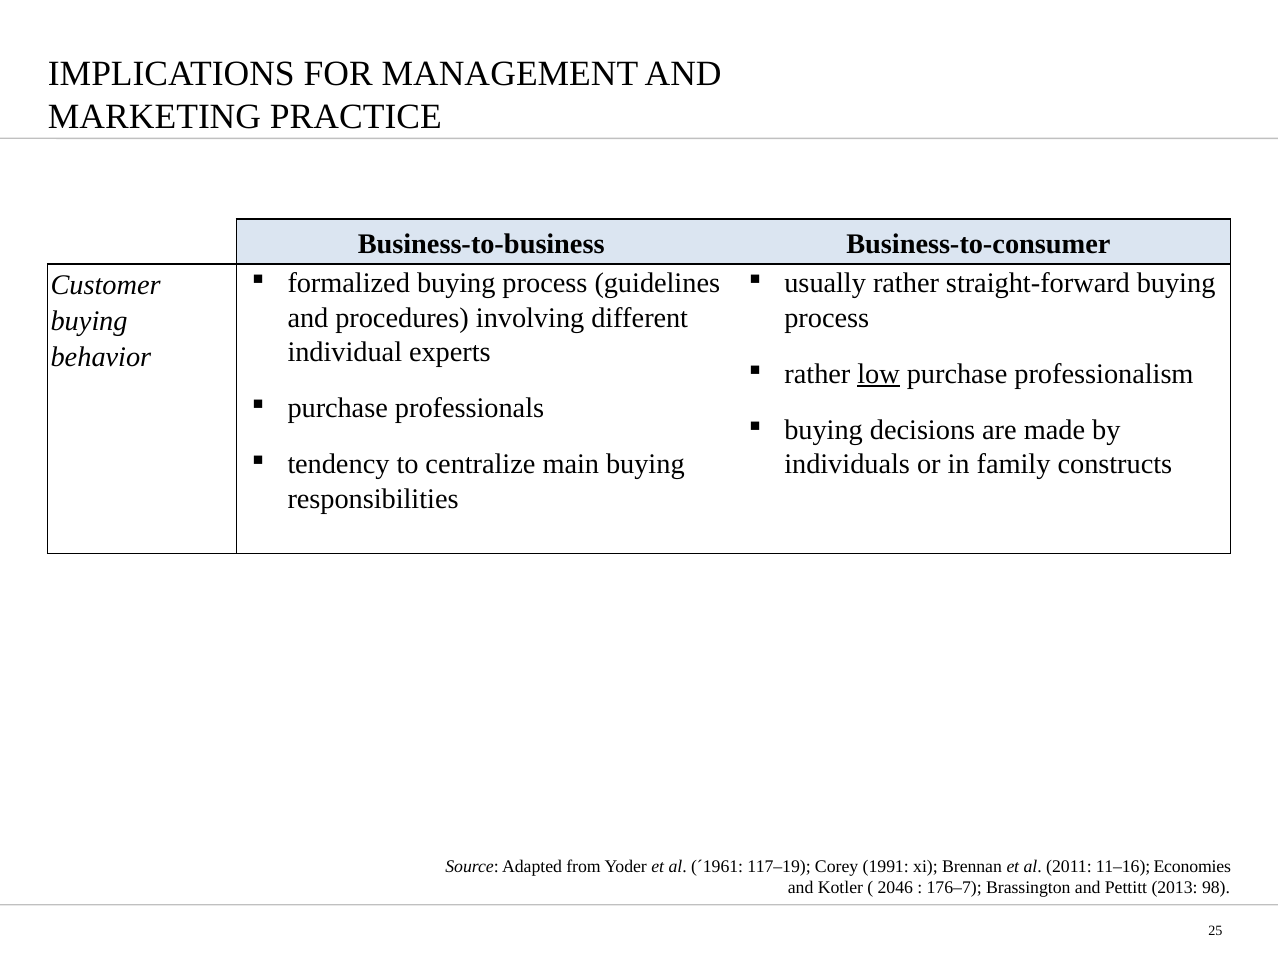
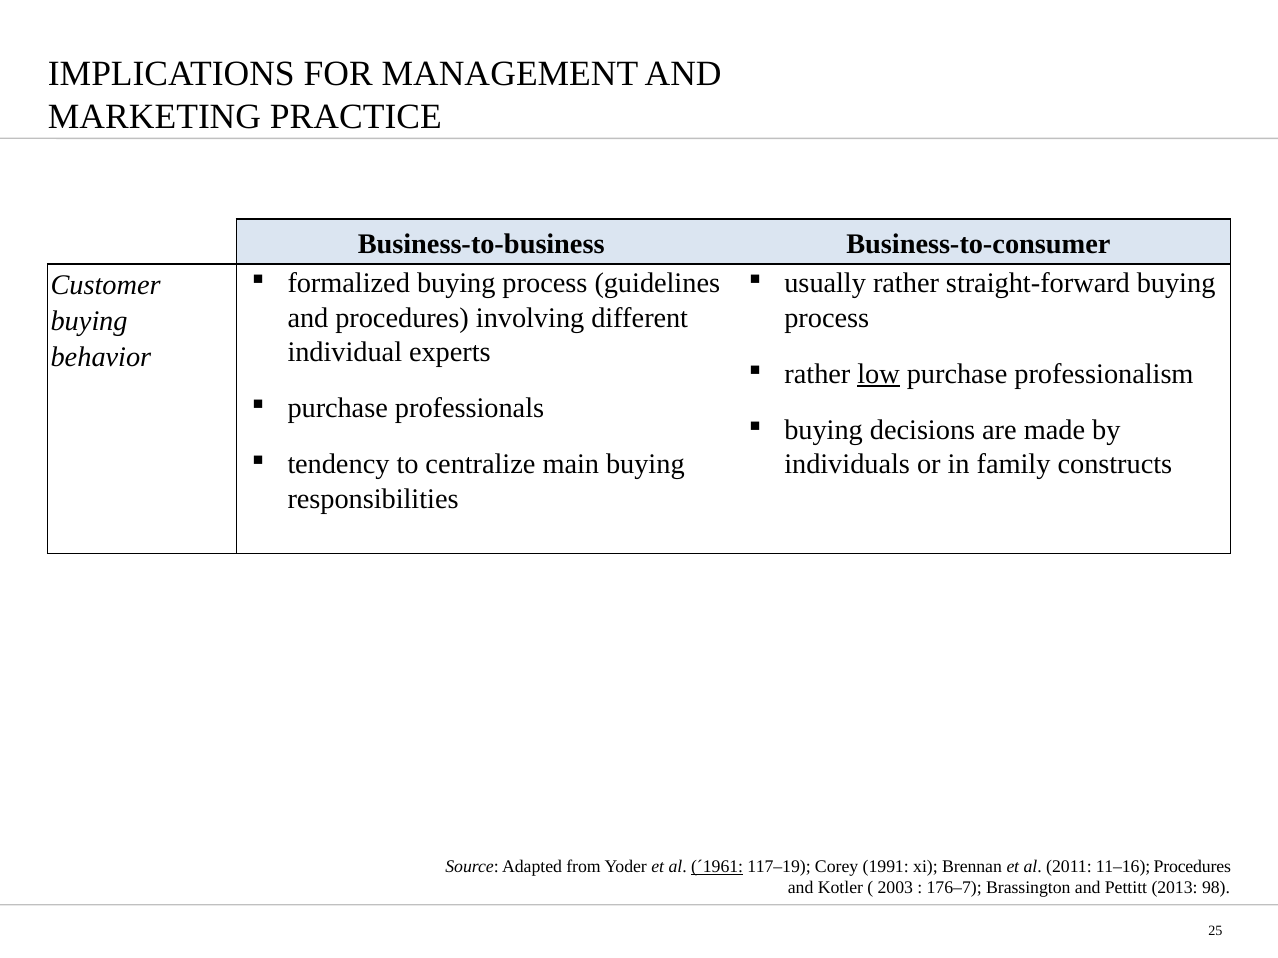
´1961 underline: none -> present
11–16 Economies: Economies -> Procedures
2046: 2046 -> 2003
